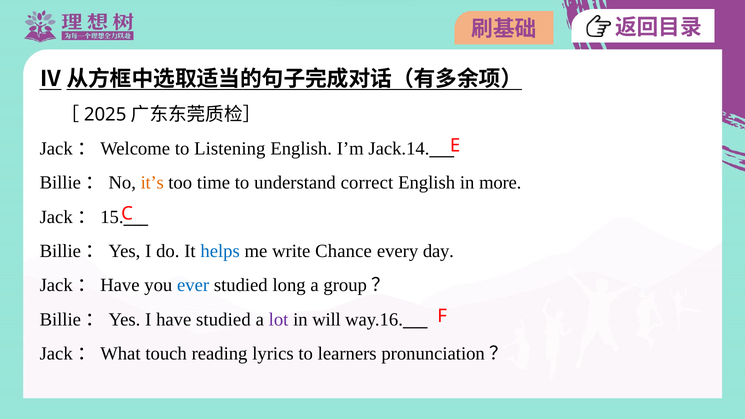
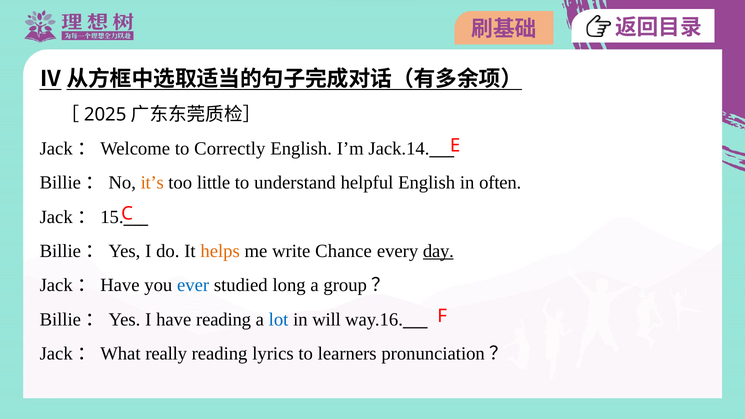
Listening: Listening -> Correctly
time: time -> little
correct: correct -> helpful
more: more -> often
helps colour: blue -> orange
day underline: none -> present
have studied: studied -> reading
lot colour: purple -> blue
touch: touch -> really
